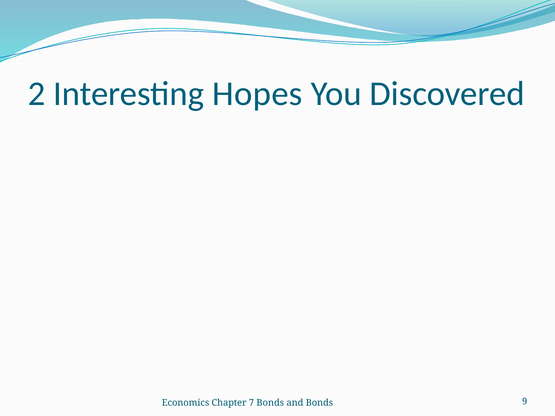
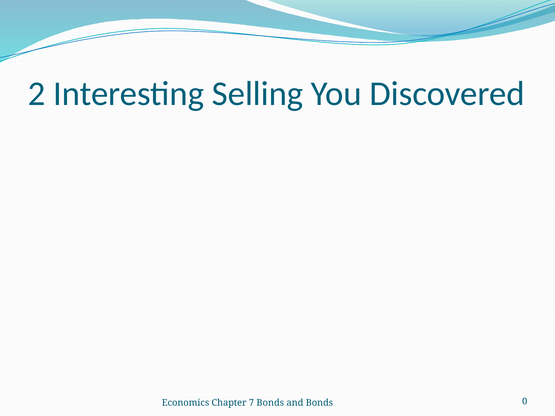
Hopes: Hopes -> Selling
9: 9 -> 0
